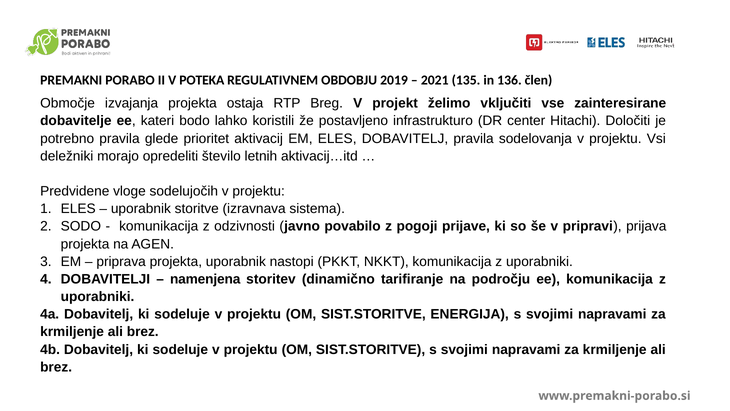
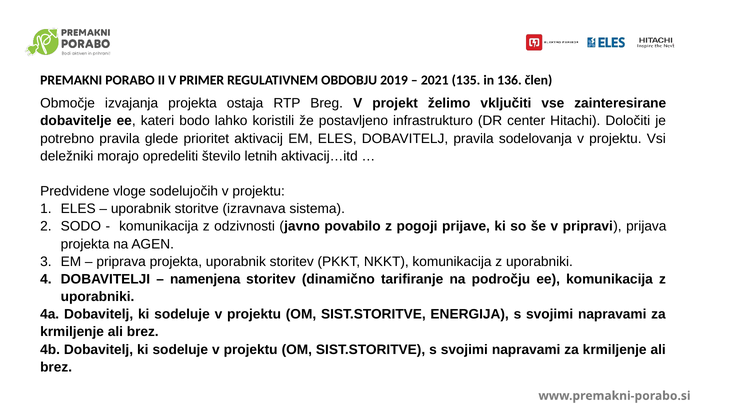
POTEKA: POTEKA -> PRIMER
uporabnik nastopi: nastopi -> storitev
